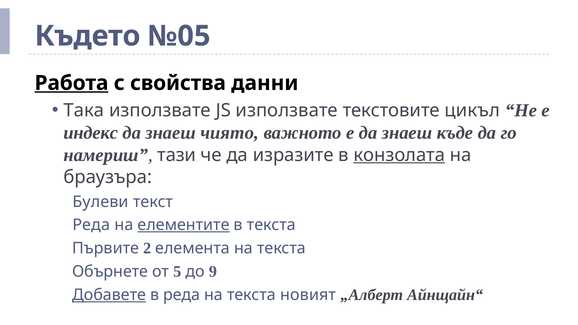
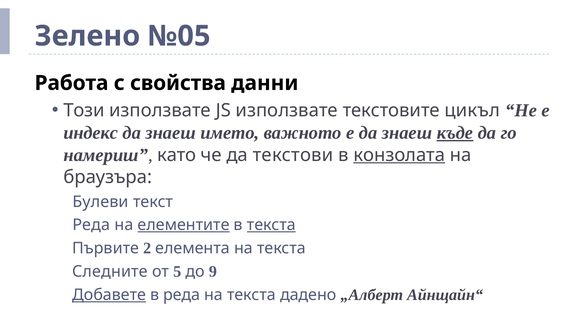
Където: Където -> Зелено
Работа underline: present -> none
Така: Така -> Този
чиято: чиято -> името
къде underline: none -> present
тази: тази -> като
изразите: изразите -> текстови
текста at (271, 225) underline: none -> present
Обърнете: Обърнете -> Следните
новият: новият -> дадено
